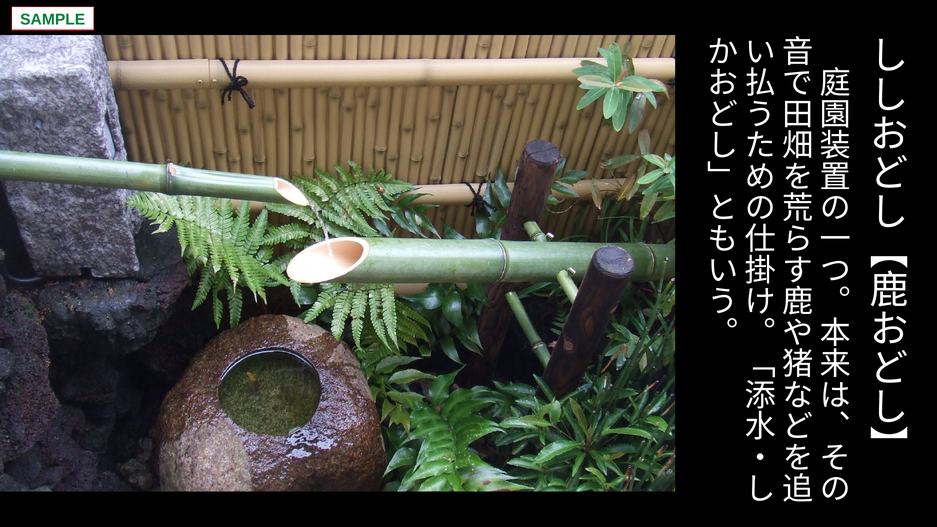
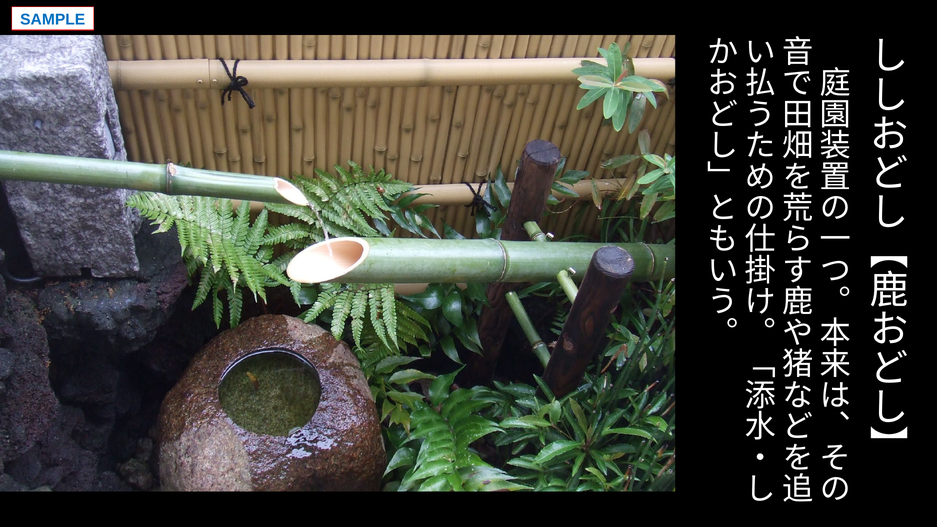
SAMPLE colour: green -> blue
